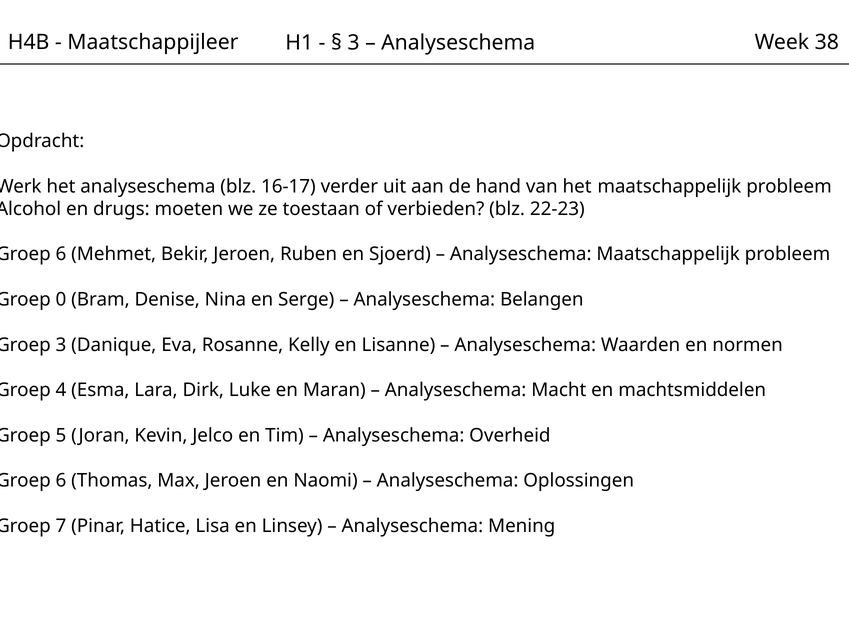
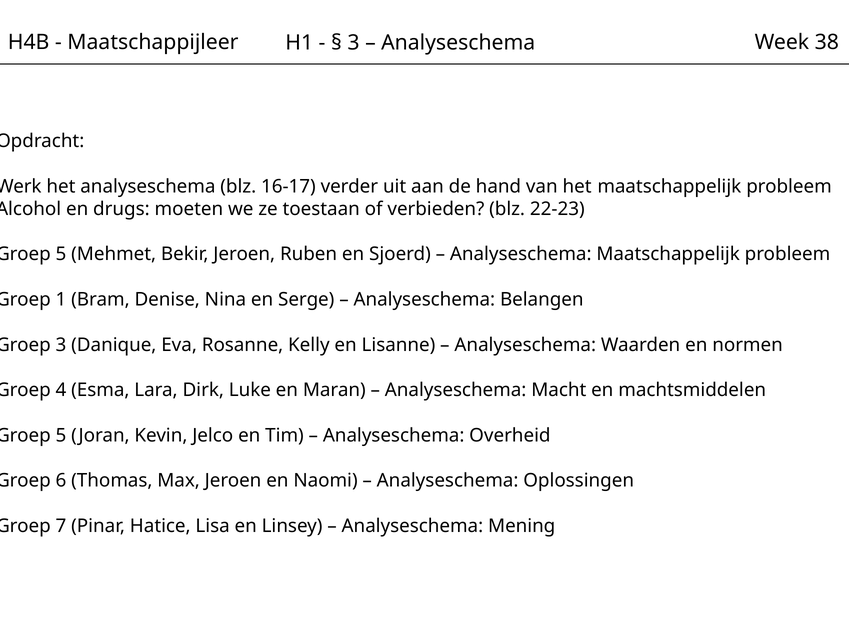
6 at (61, 254): 6 -> 5
0: 0 -> 1
